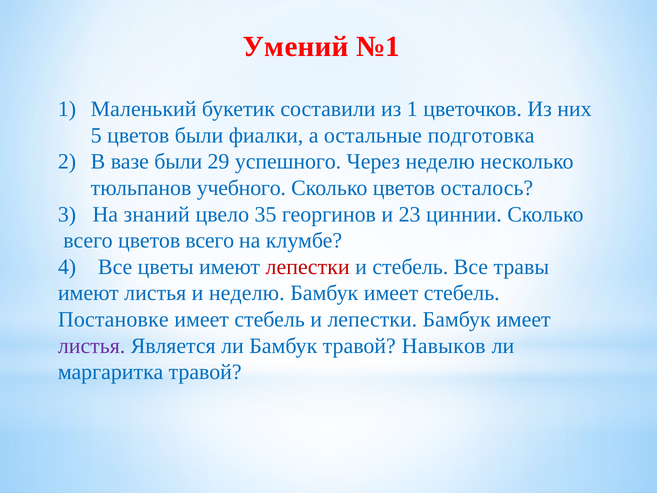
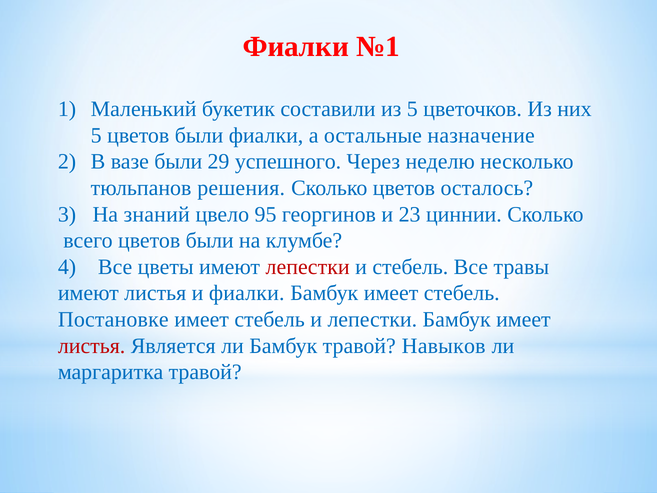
Умений at (296, 47): Умений -> Фиалки
из 1: 1 -> 5
подготовка: подготовка -> назначение
учебного: учебного -> решения
35: 35 -> 95
всего цветов всего: всего -> были
и неделю: неделю -> фиалки
листья at (92, 346) colour: purple -> red
